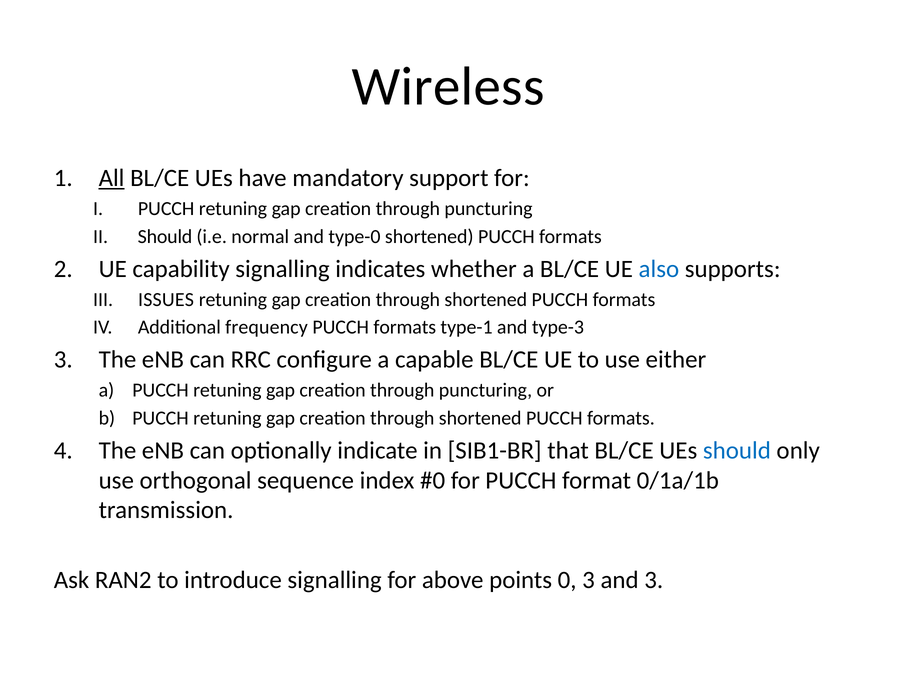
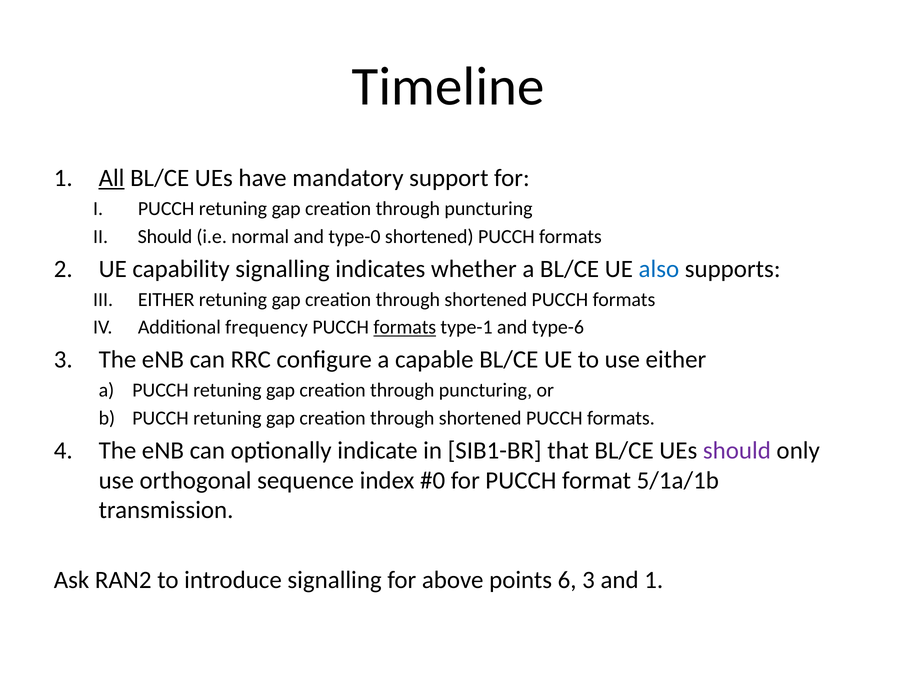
Wireless: Wireless -> Timeline
ISSUES at (166, 299): ISSUES -> EITHER
formats at (405, 327) underline: none -> present
type-3: type-3 -> type-6
should at (737, 450) colour: blue -> purple
0/1a/1b: 0/1a/1b -> 5/1a/1b
0: 0 -> 6
and 3: 3 -> 1
